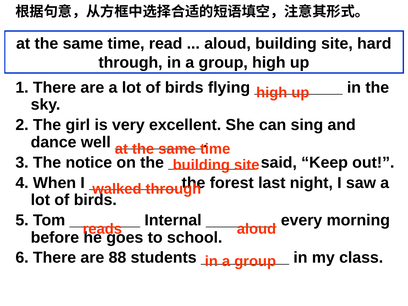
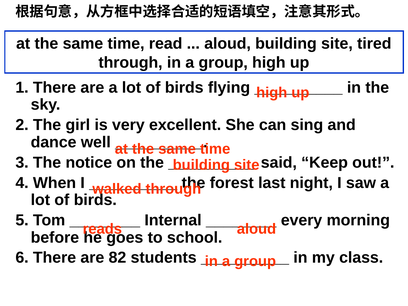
hard: hard -> tired
88: 88 -> 82
